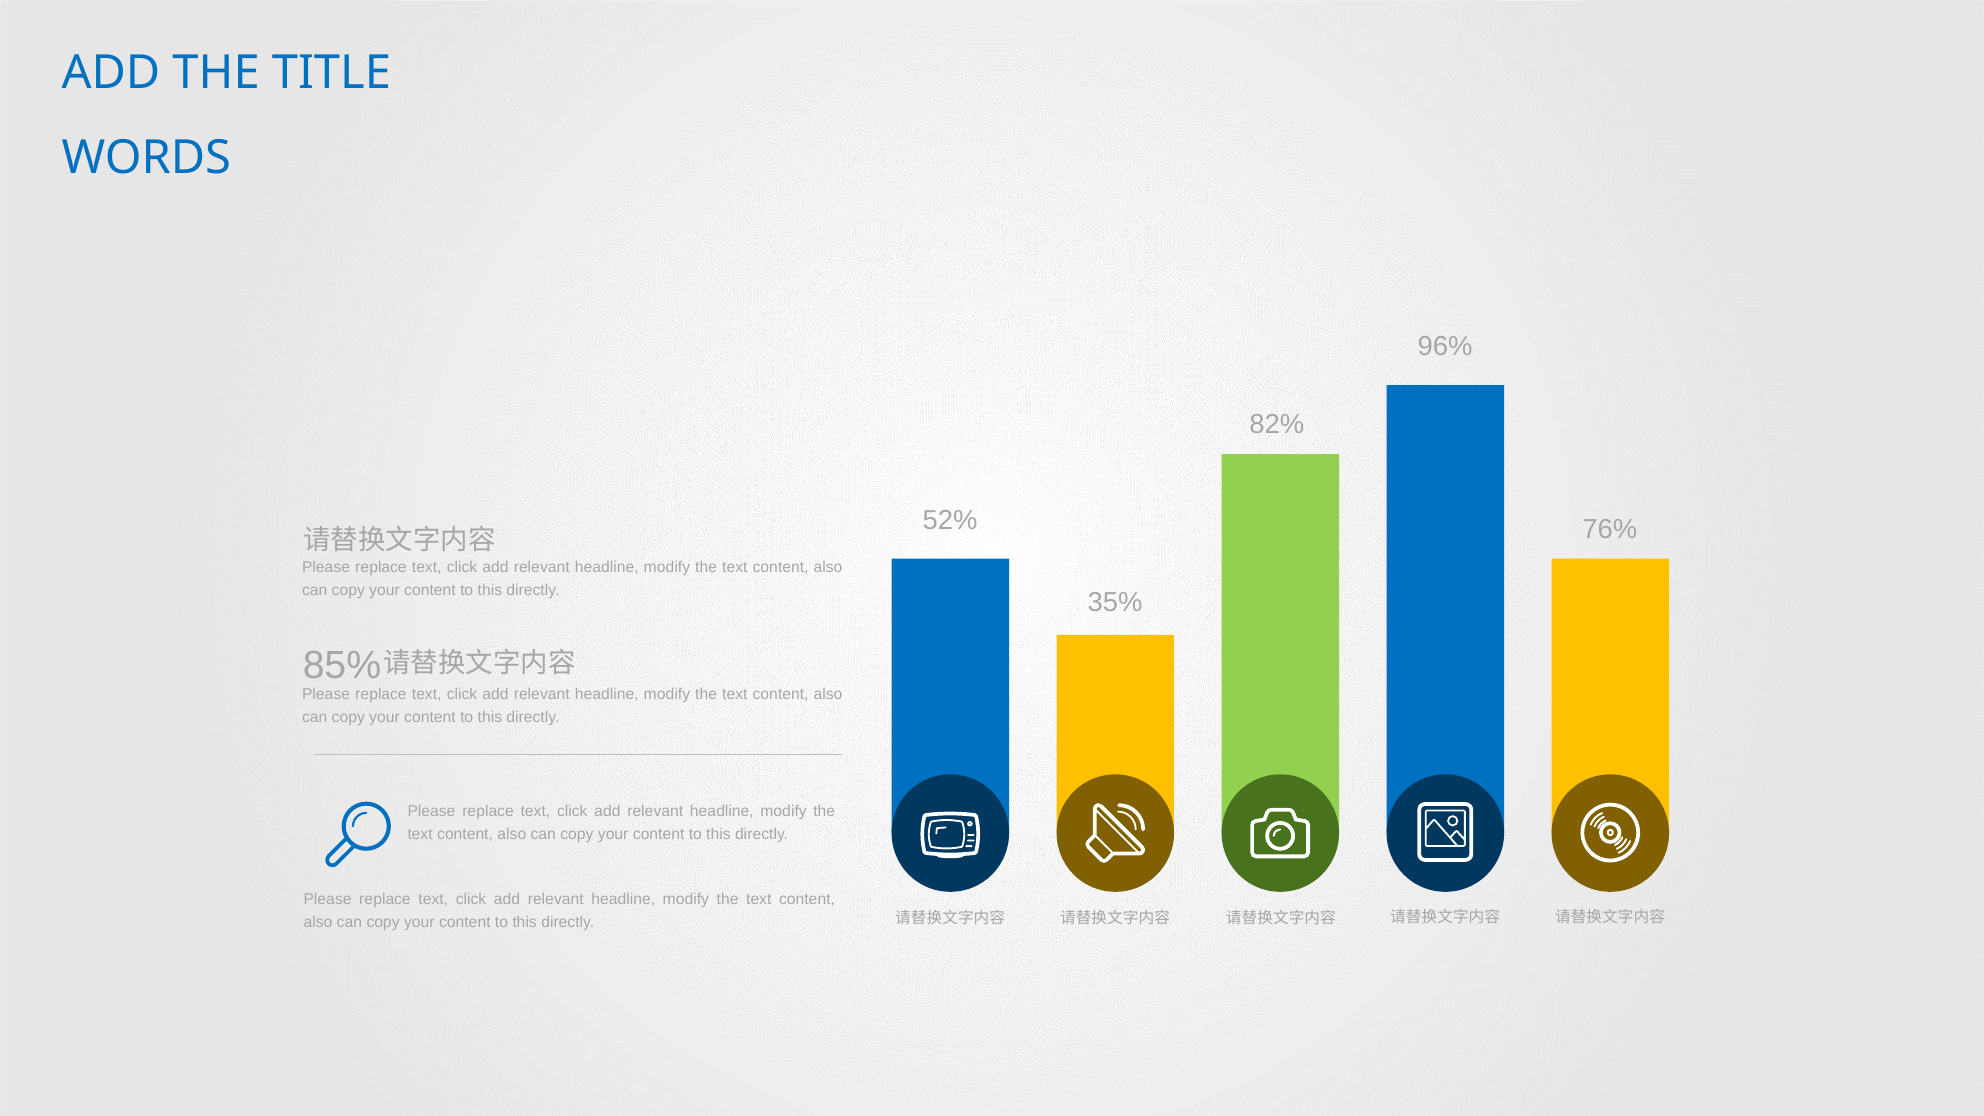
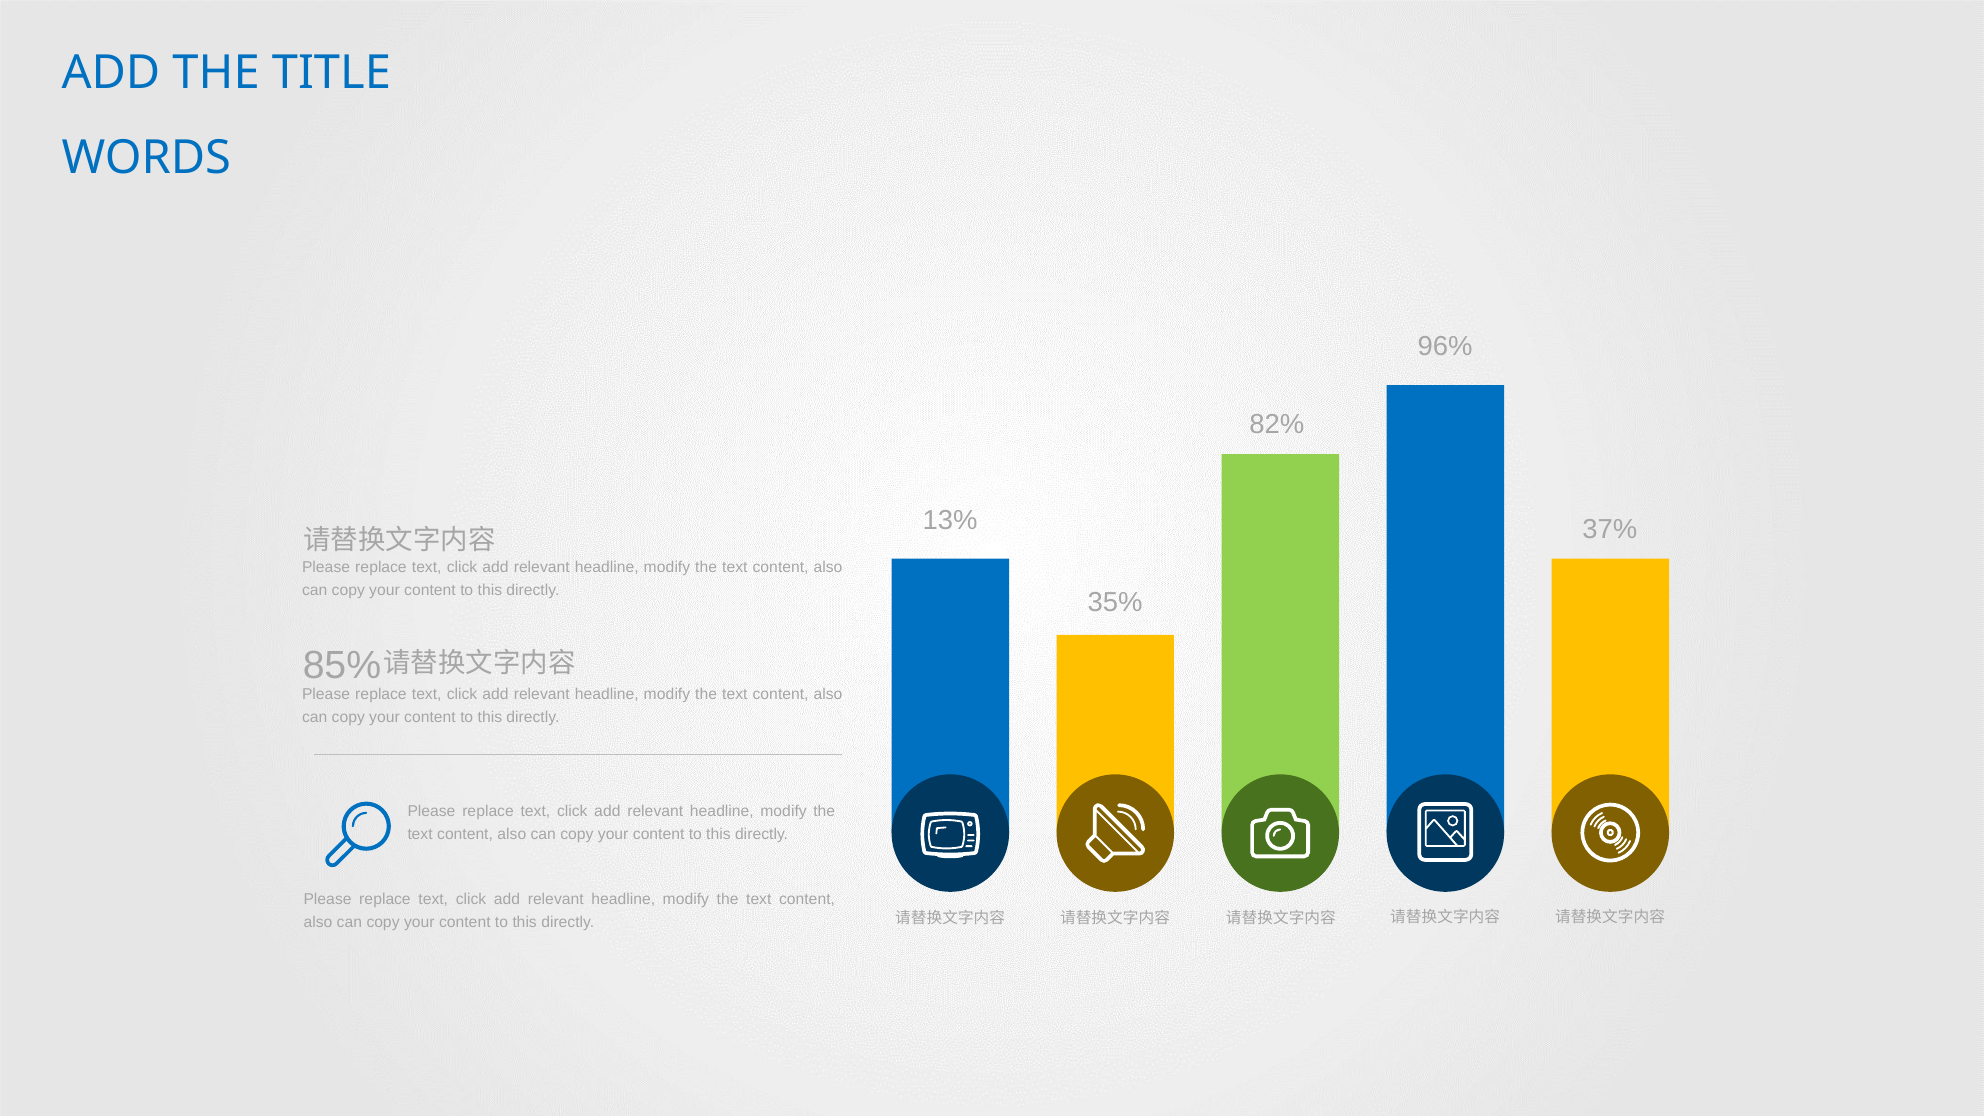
52%: 52% -> 13%
76%: 76% -> 37%
